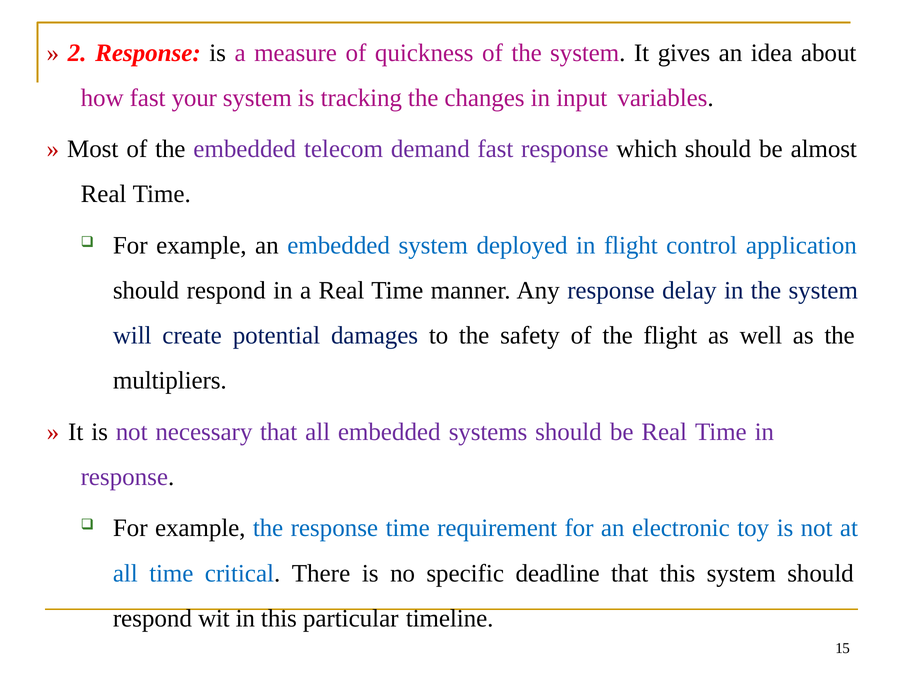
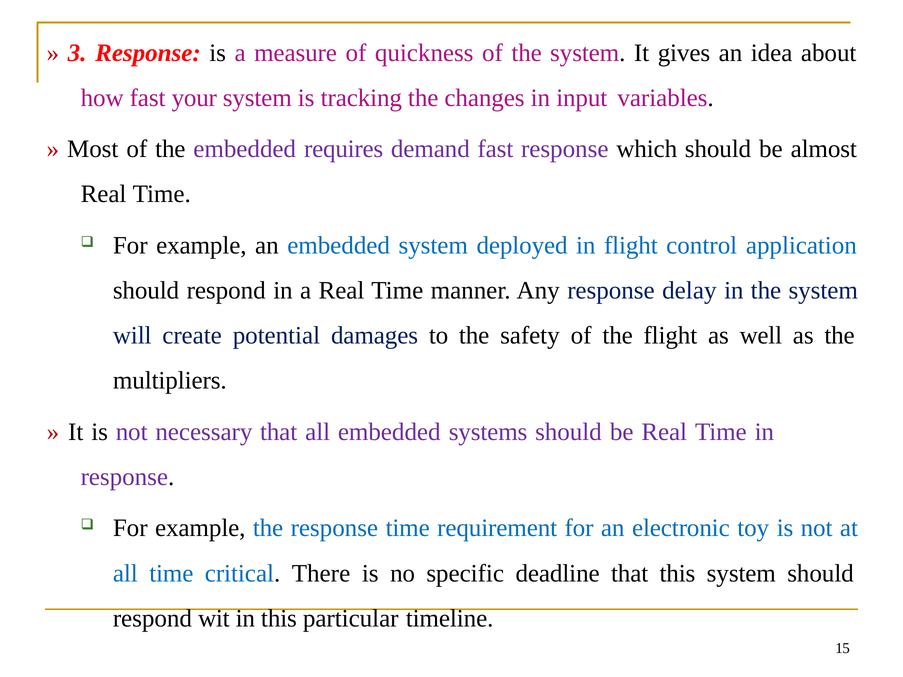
2: 2 -> 3
telecom: telecom -> requires
